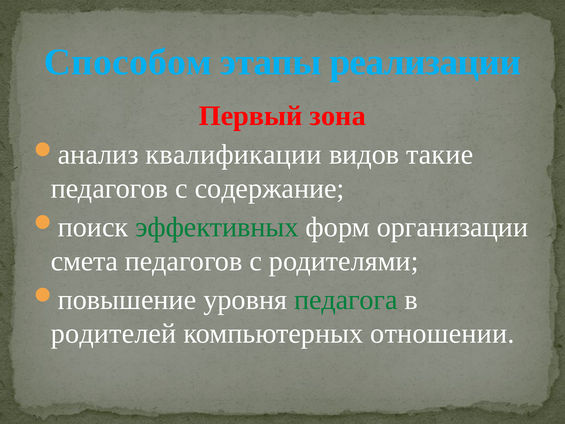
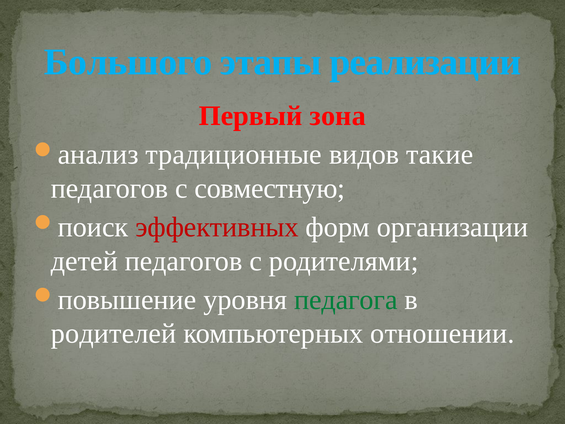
Способом: Способом -> Большого
квалификации: квалификации -> традиционные
содержание: содержание -> совместную
эффективных colour: green -> red
смета: смета -> детей
